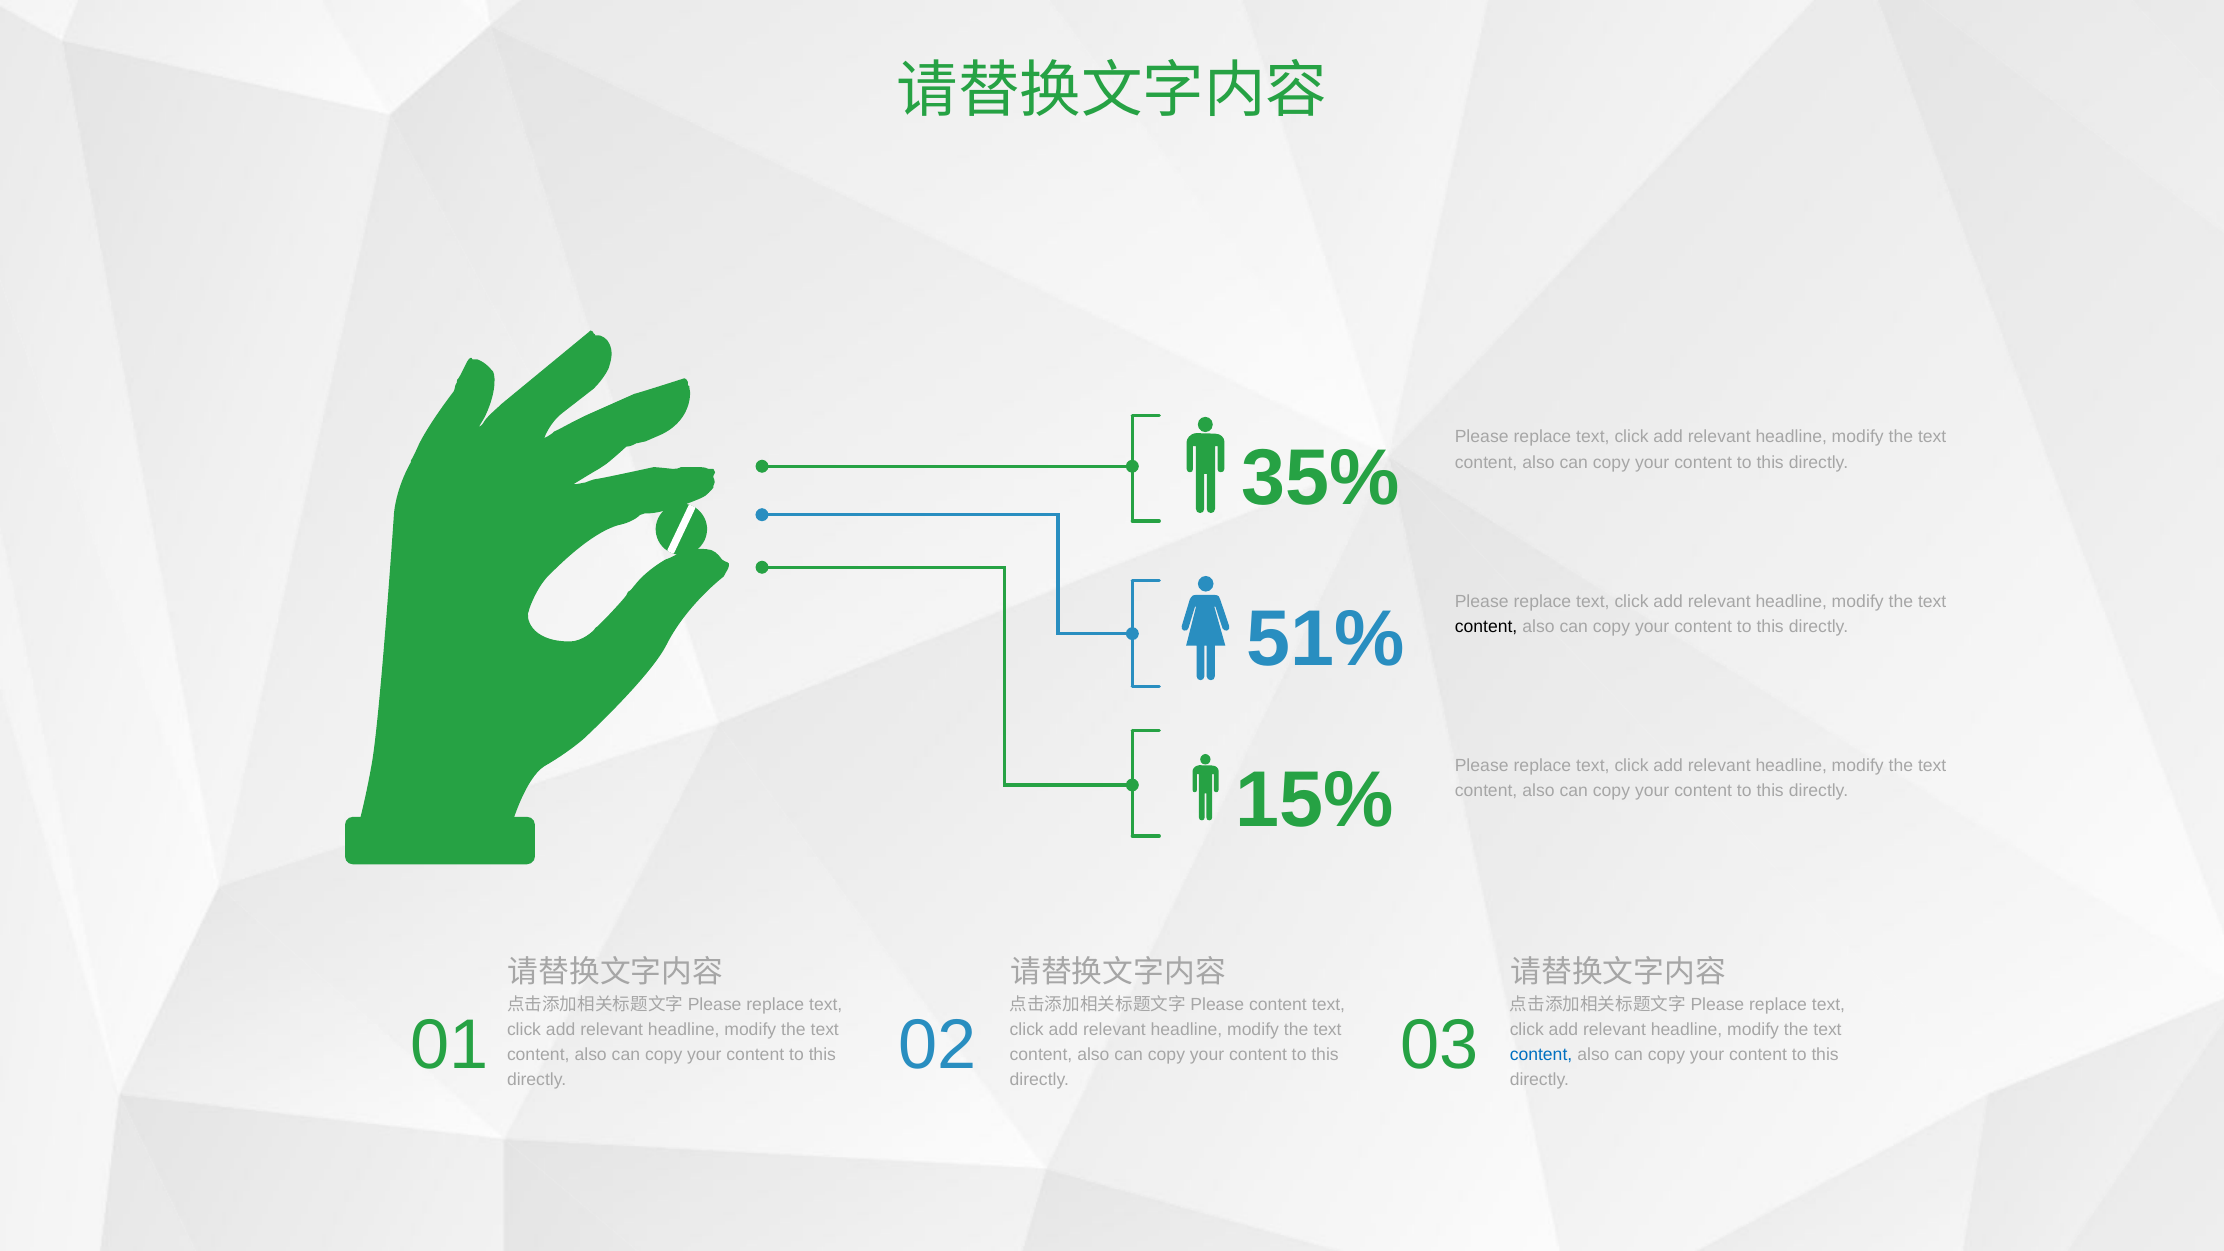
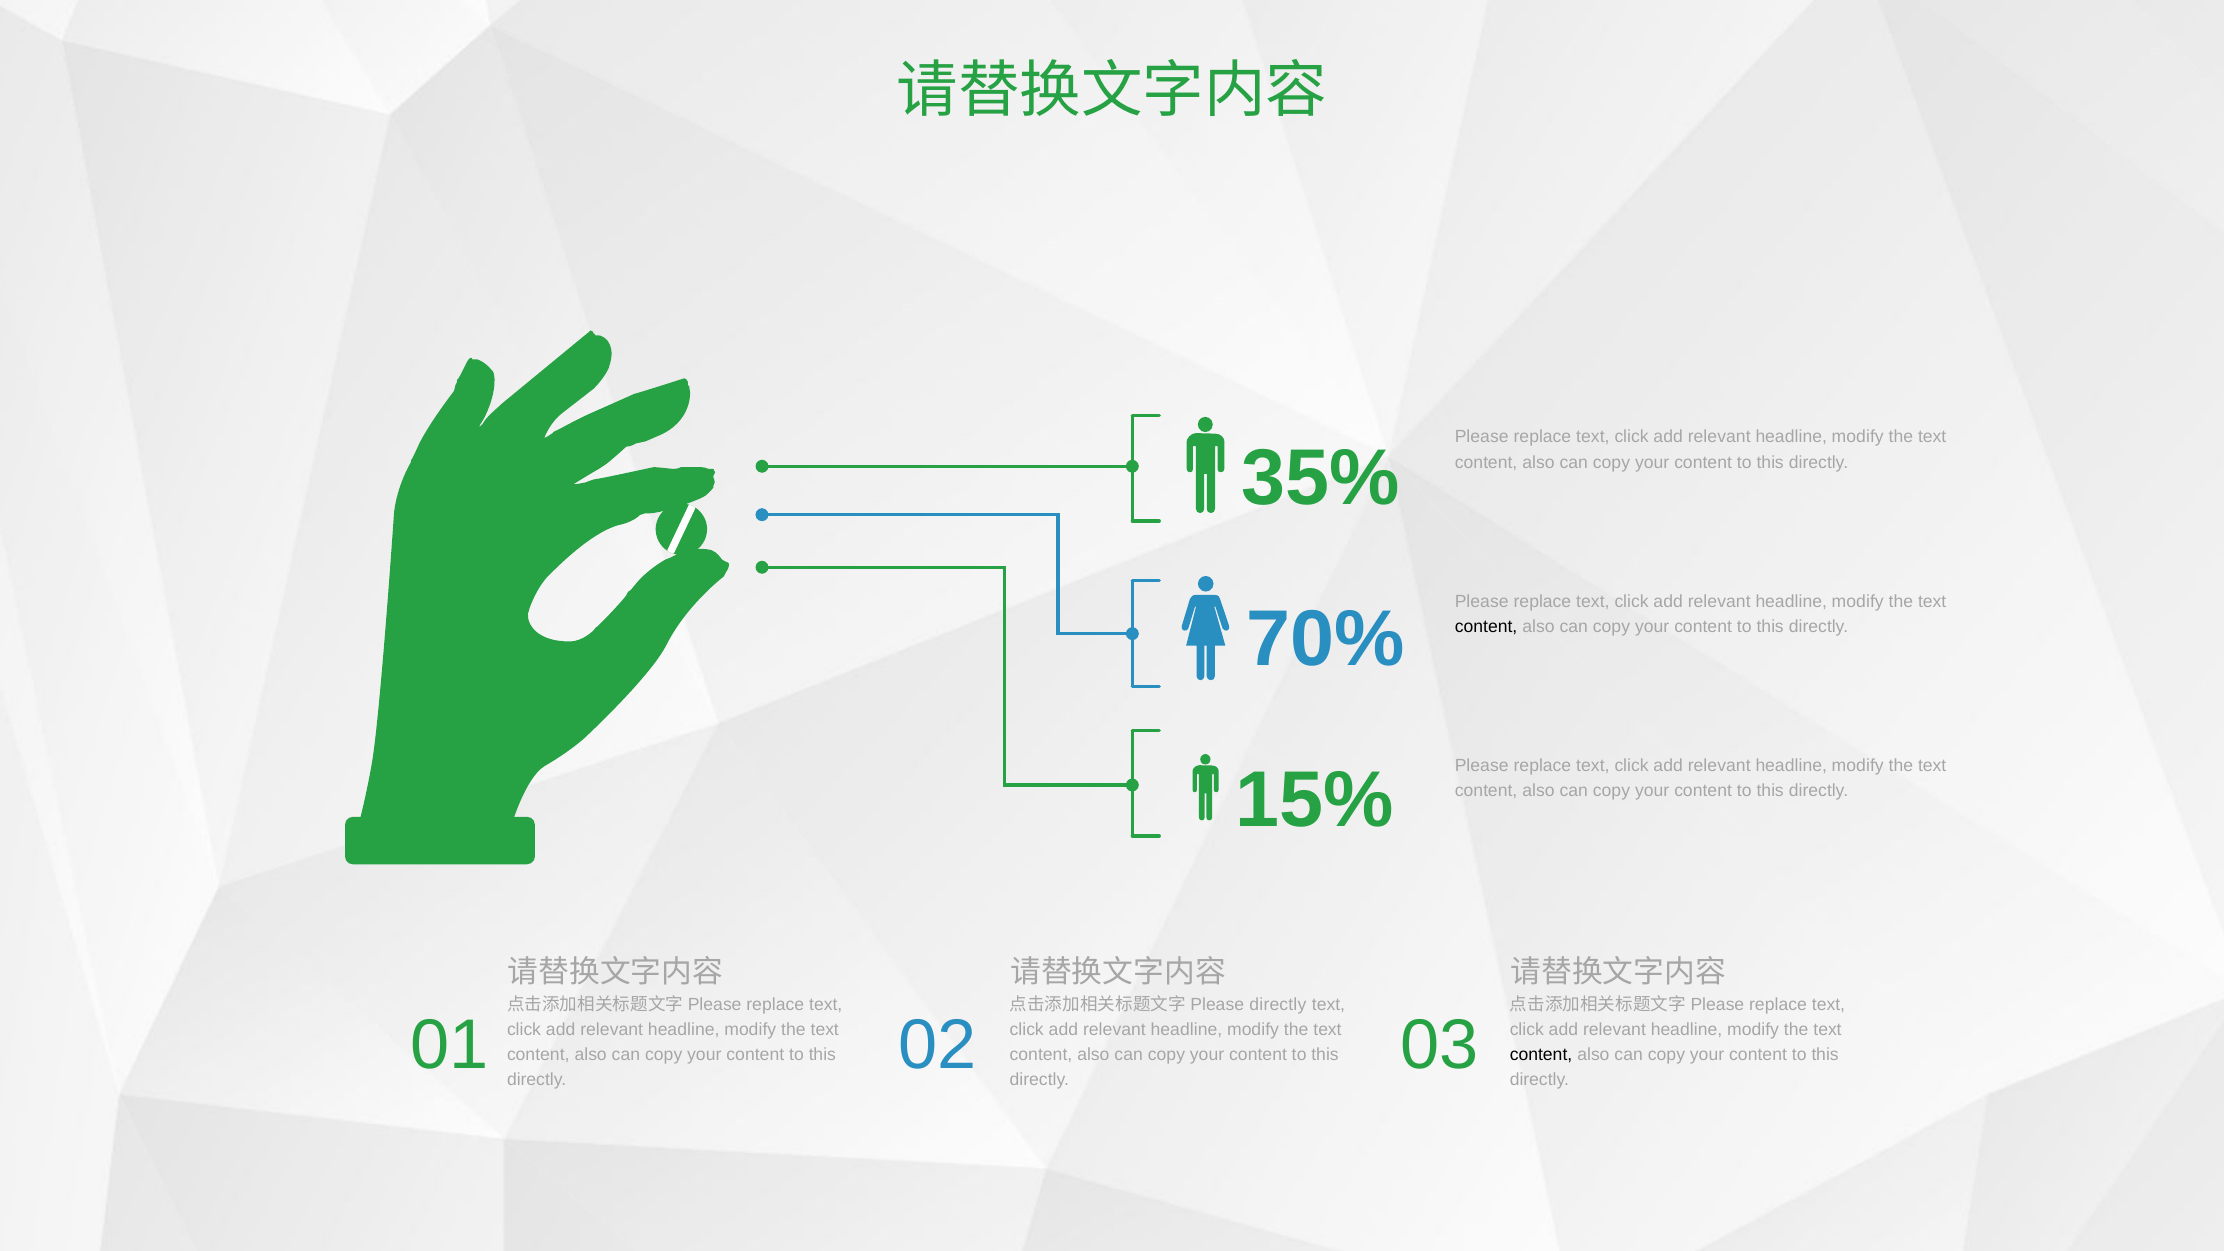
51%: 51% -> 70%
Please content: content -> directly
content at (1541, 1055) colour: blue -> black
